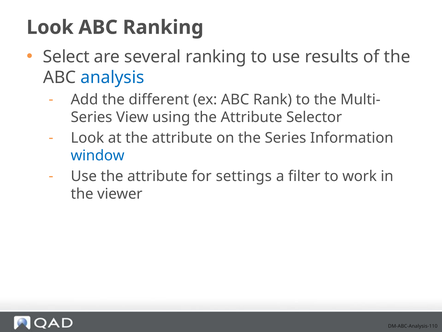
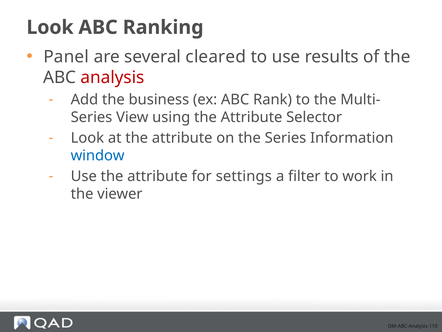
Select: Select -> Panel
several ranking: ranking -> cleared
analysis colour: blue -> red
different: different -> business
